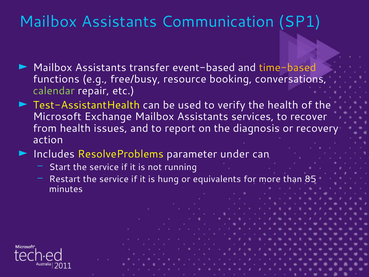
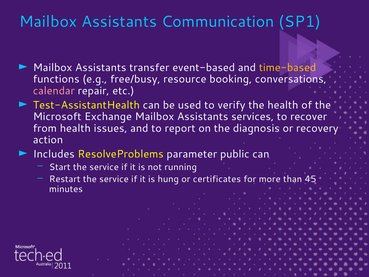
calendar colour: light green -> pink
under: under -> public
equivalents: equivalents -> certificates
85: 85 -> 45
